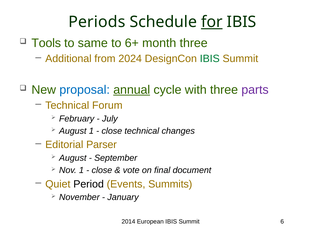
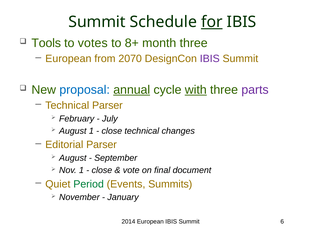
Periods at (97, 22): Periods -> Summit
same: same -> votes
6+: 6+ -> 8+
Additional at (68, 59): Additional -> European
2024: 2024 -> 2070
IBIS at (210, 59) colour: green -> purple
with underline: none -> present
Technical Forum: Forum -> Parser
Period colour: black -> green
